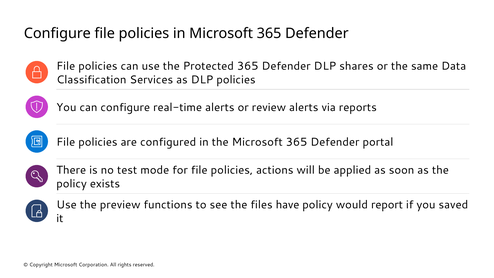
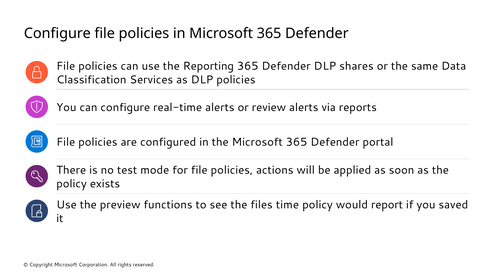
Protected: Protected -> Reporting
have: have -> time
